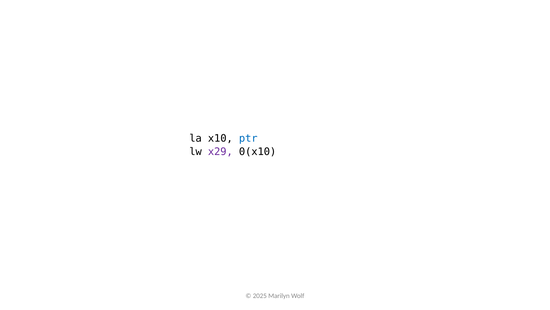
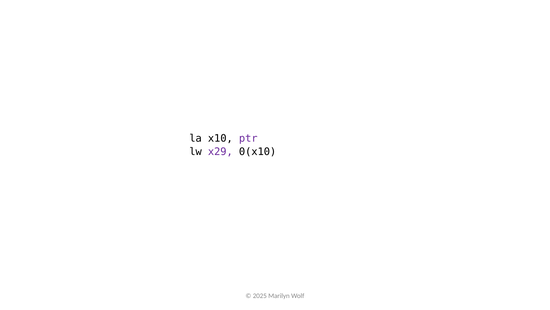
ptr colour: blue -> purple
